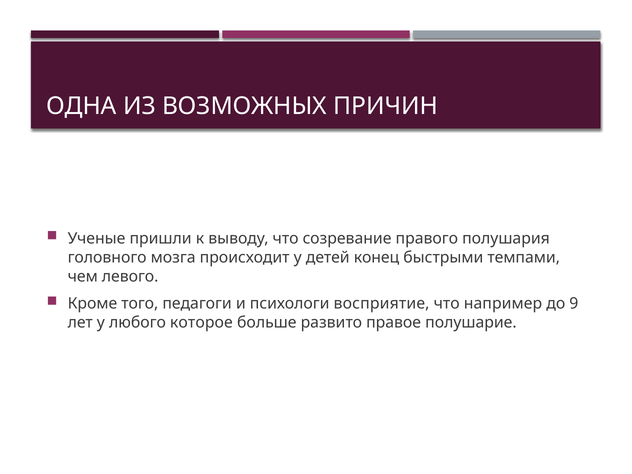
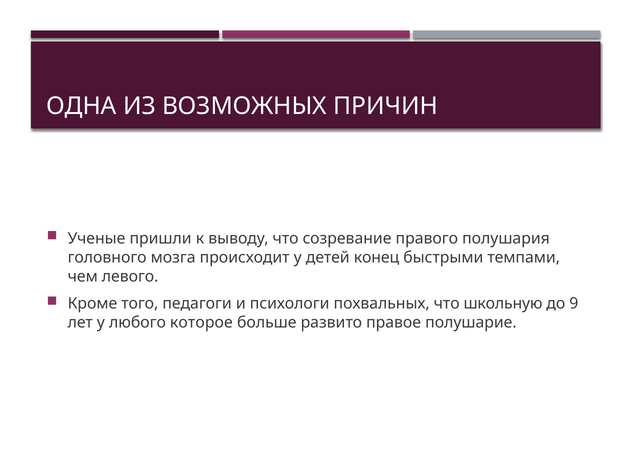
восприятие: восприятие -> похвальных
например: например -> школьную
